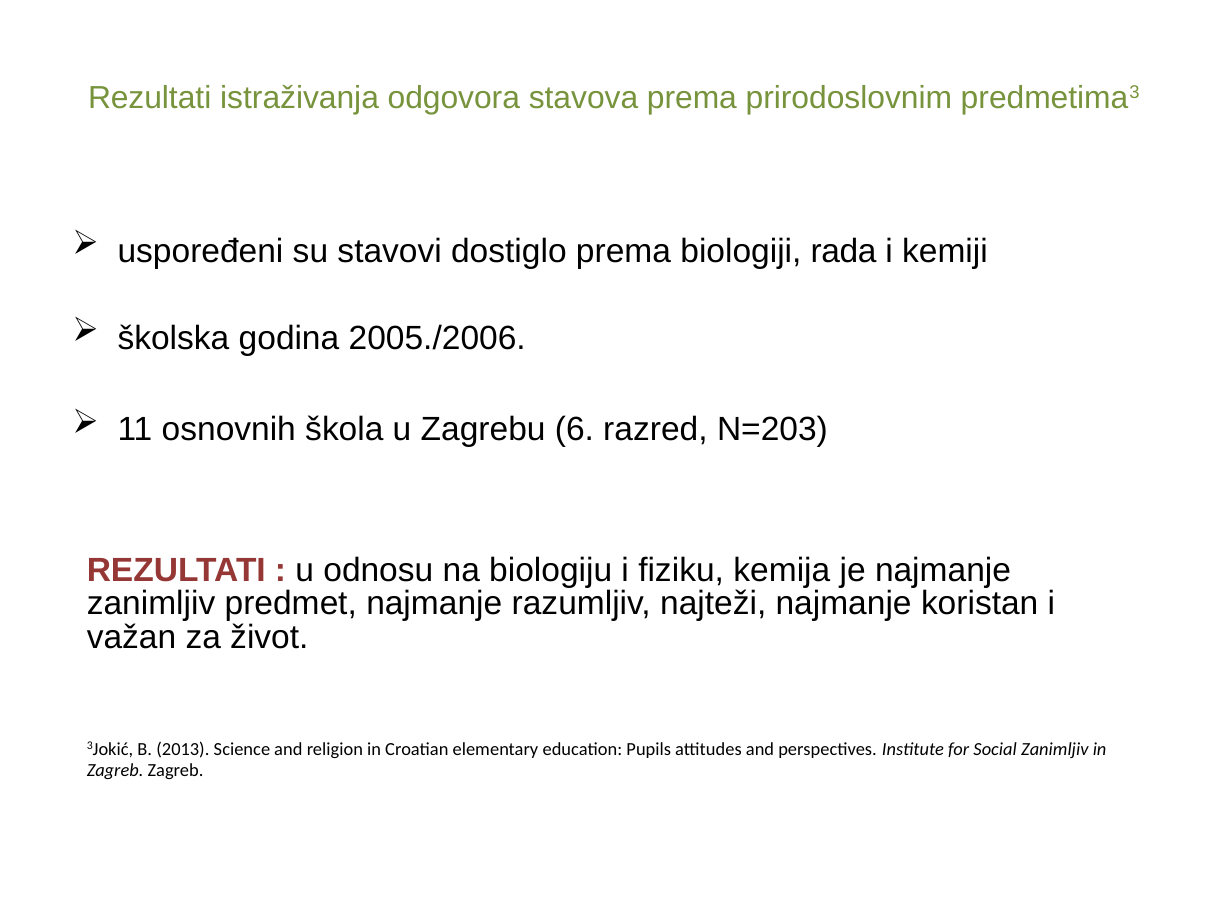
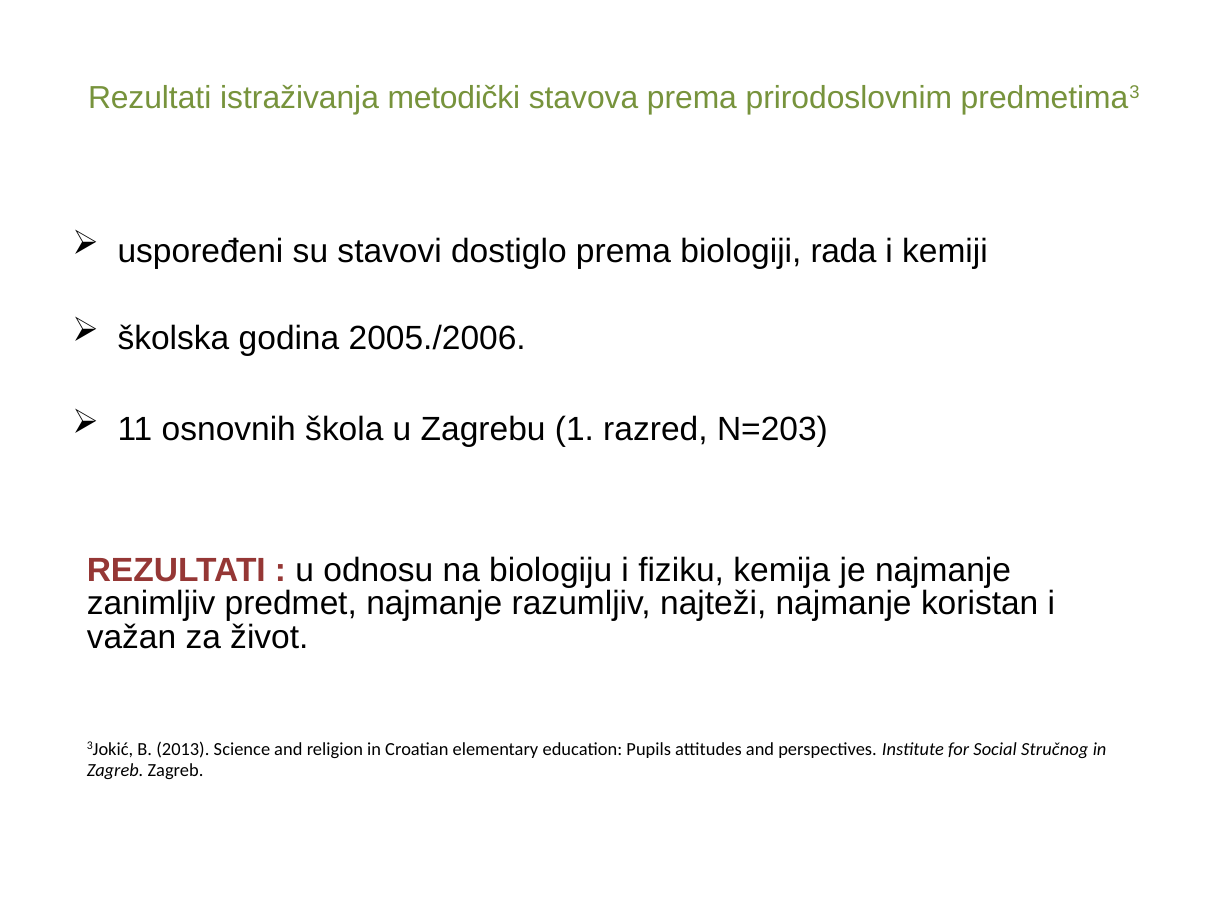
odgovora: odgovora -> metodički
6: 6 -> 1
Social Zanimljiv: Zanimljiv -> Stručnog
